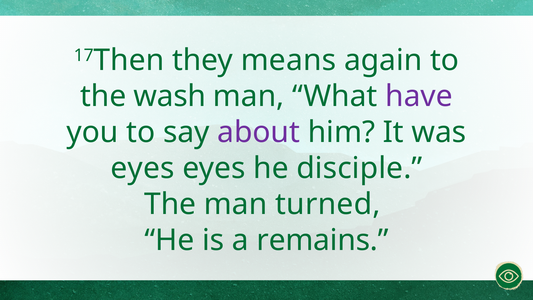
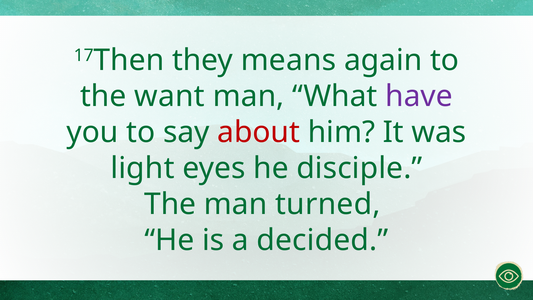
wash: wash -> want
about colour: purple -> red
eyes at (142, 168): eyes -> light
remains: remains -> decided
